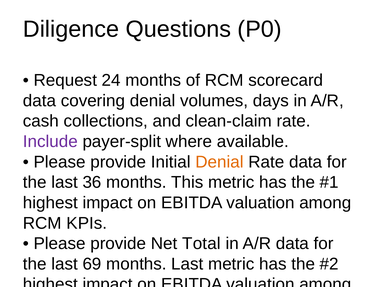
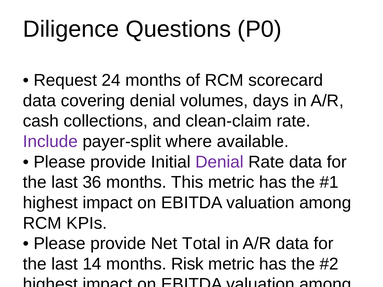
Denial at (219, 162) colour: orange -> purple
69: 69 -> 14
months Last: Last -> Risk
